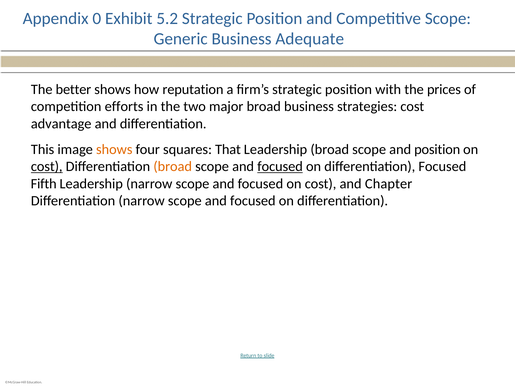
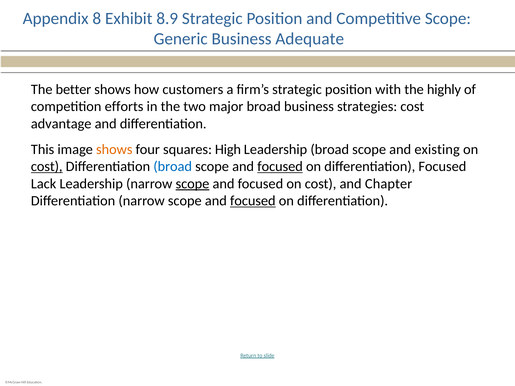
0: 0 -> 8
5.2: 5.2 -> 8.9
reputation: reputation -> customers
prices: prices -> highly
That: That -> High
and position: position -> existing
broad at (173, 167) colour: orange -> blue
Fifth: Fifth -> Lack
scope at (192, 184) underline: none -> present
focused at (253, 201) underline: none -> present
